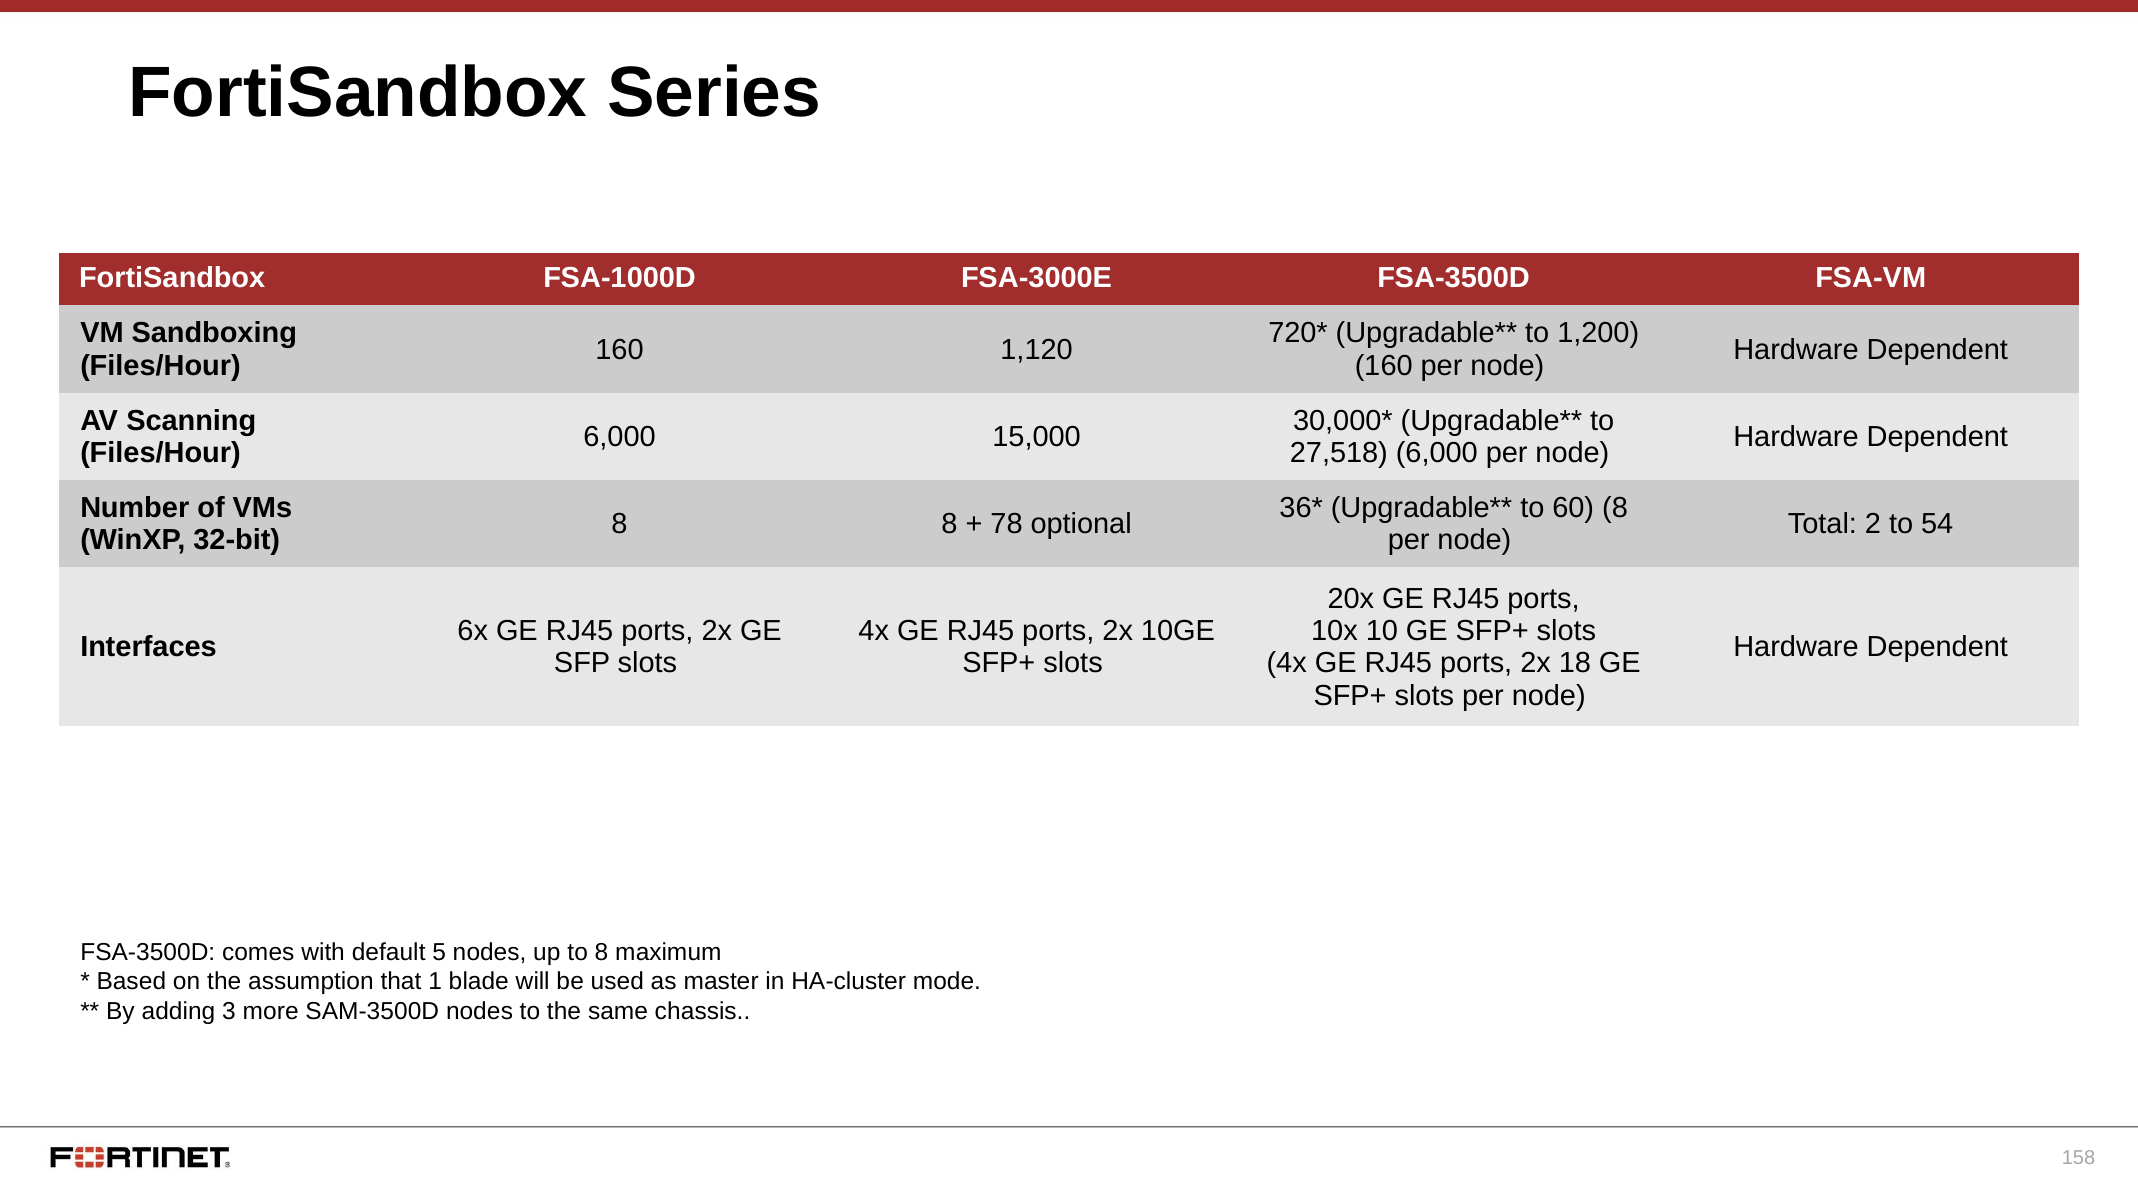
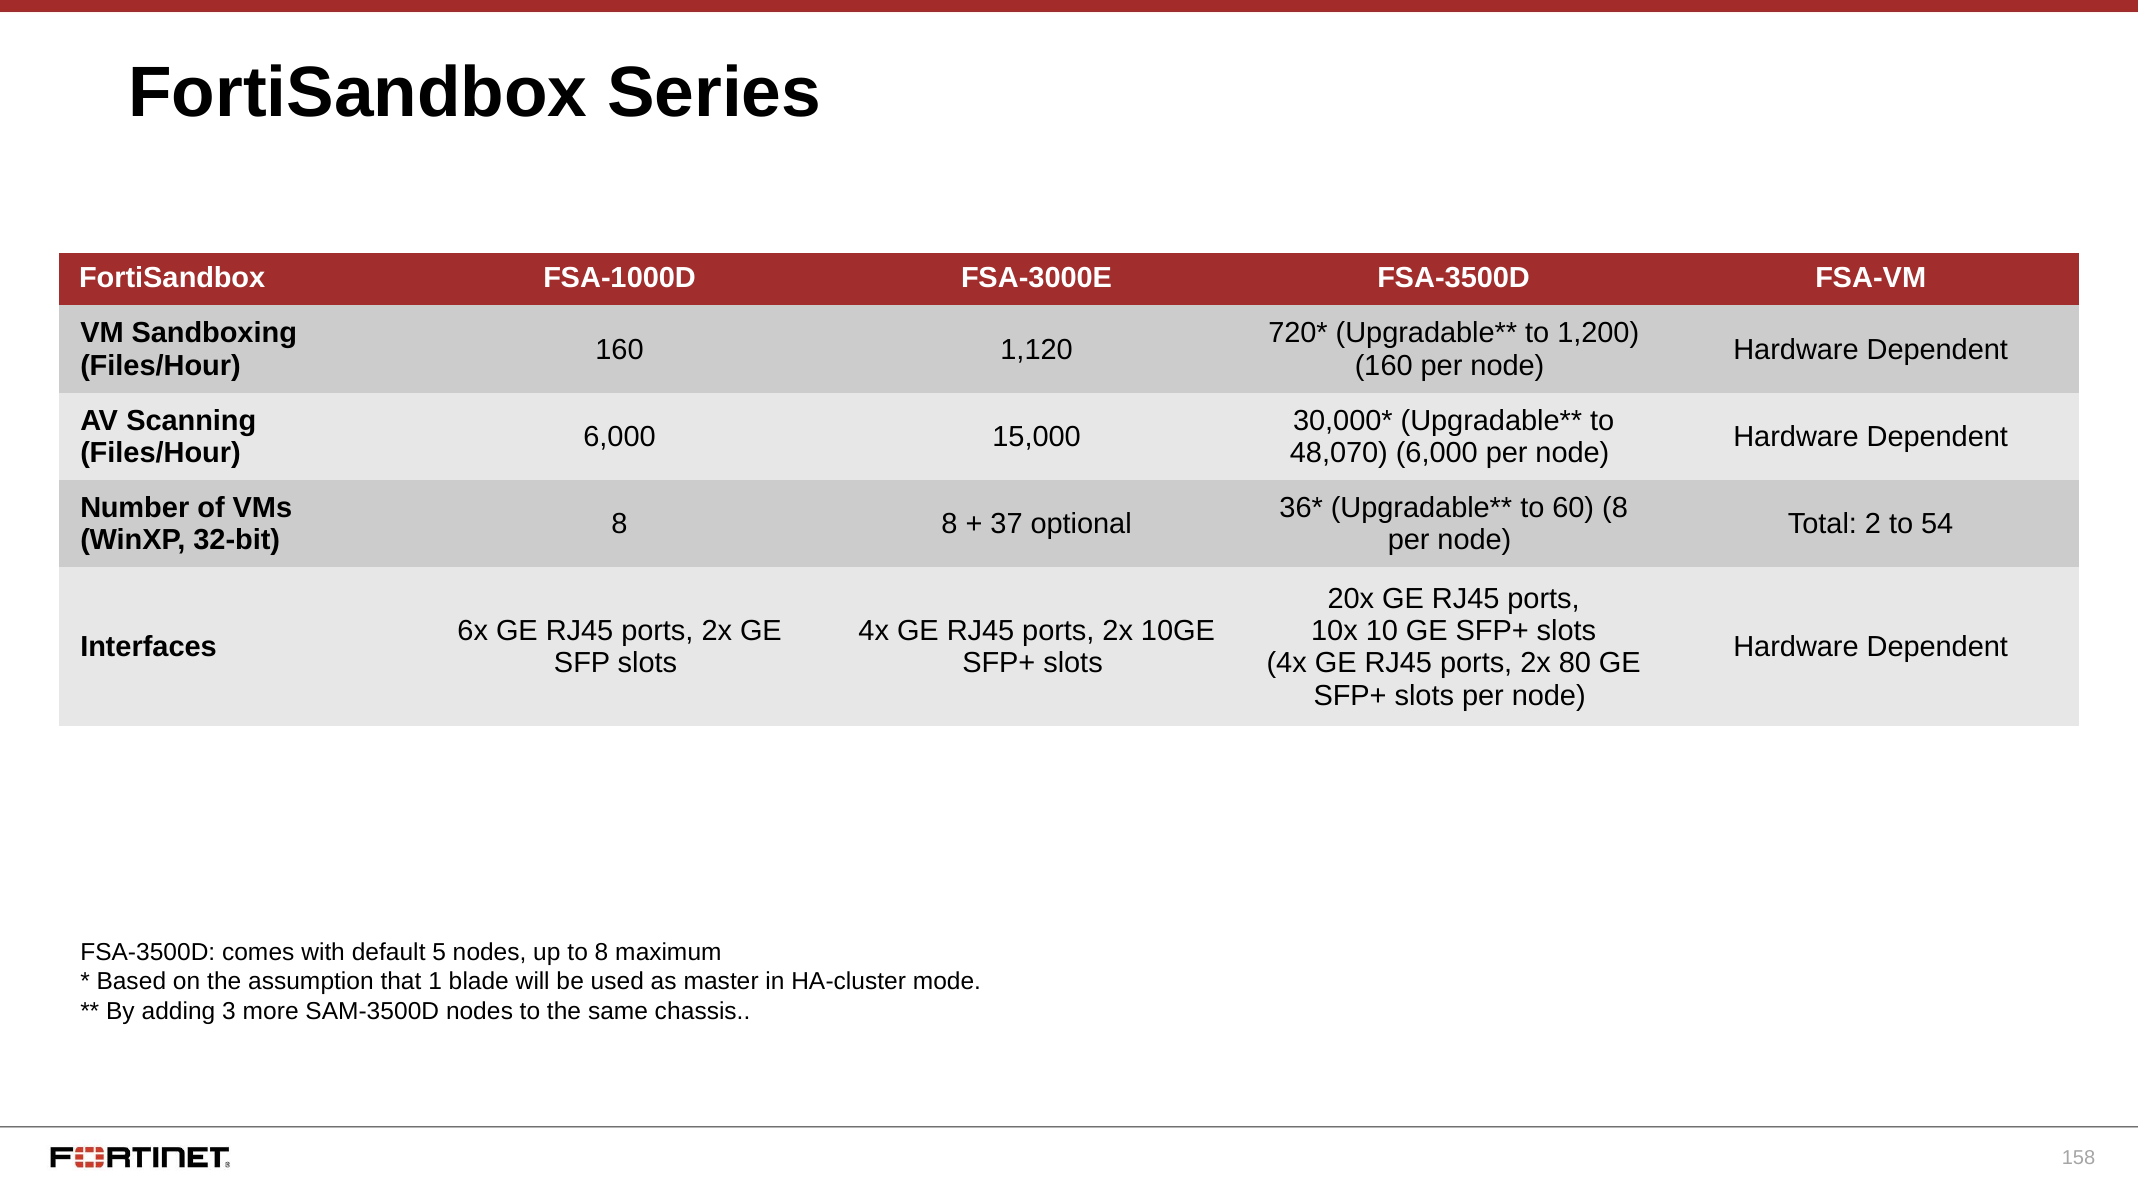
27,518: 27,518 -> 48,070
78: 78 -> 37
18: 18 -> 80
